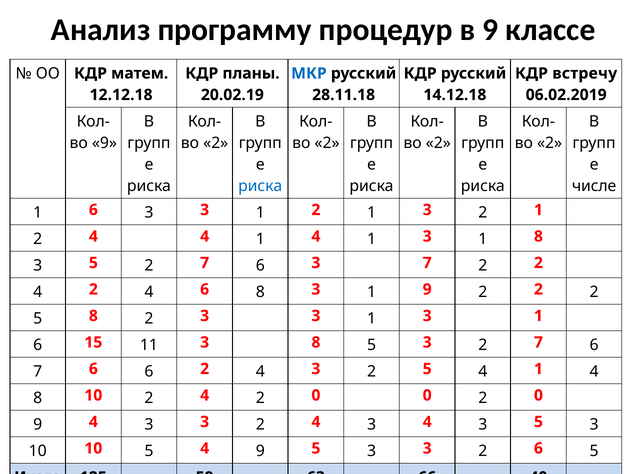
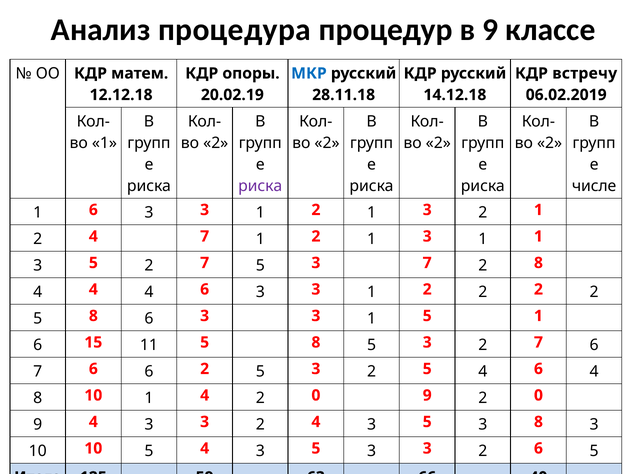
программу: программу -> процедура
планы: планы -> опоры
9 at (104, 143): 9 -> 1
риска at (260, 186) colour: blue -> purple
4 4: 4 -> 7
4 at (316, 236): 4 -> 2
1 8: 8 -> 1
5 2 7 6: 6 -> 5
7 2 2: 2 -> 8
2 at (93, 289): 2 -> 4
4 6 8: 8 -> 3
9 at (427, 289): 9 -> 2
8 2: 2 -> 6
3 1 3: 3 -> 5
11 3: 3 -> 5
6 2 4: 4 -> 5
5 4 1: 1 -> 6
10 2: 2 -> 1
4 2 0 0: 0 -> 9
2 4 3 4: 4 -> 5
5 at (538, 422): 5 -> 8
5 4 9: 9 -> 3
